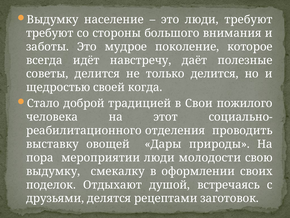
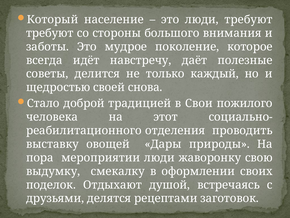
Выдумку at (53, 20): Выдумку -> Который
только делится: делится -> каждый
когда: когда -> снова
молодости: молодости -> жаворонку
